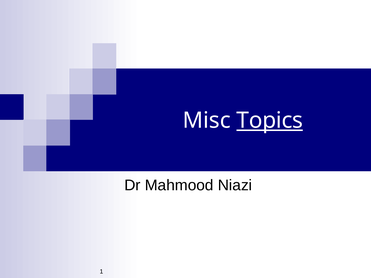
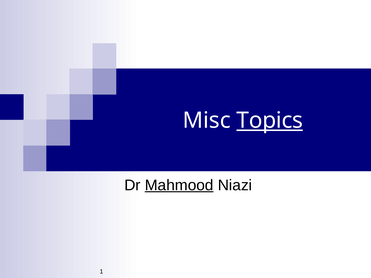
Mahmood underline: none -> present
